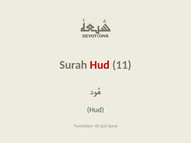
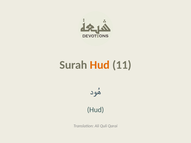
Hud at (100, 65) colour: red -> orange
